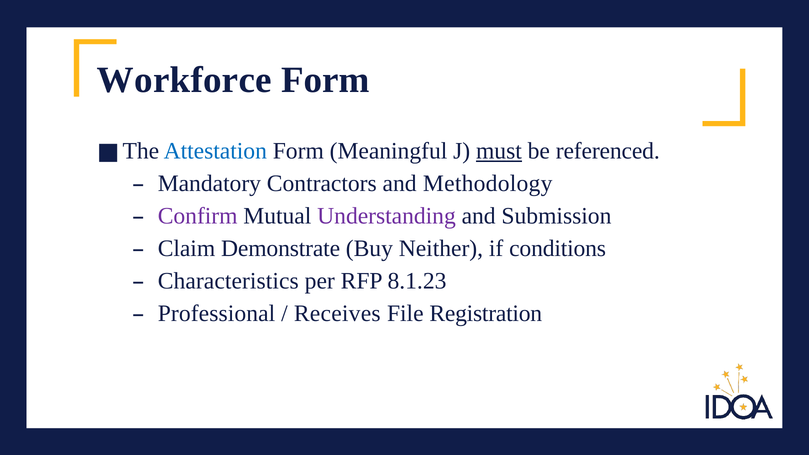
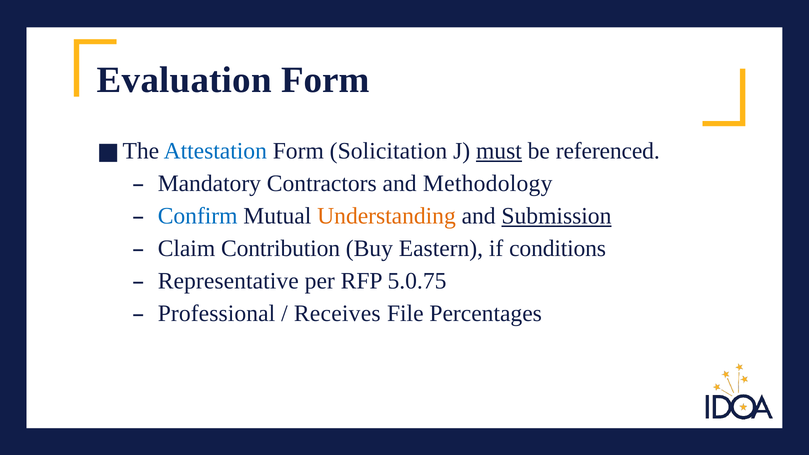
Workforce: Workforce -> Evaluation
Meaningful: Meaningful -> Solicitation
Confirm colour: purple -> blue
Understanding colour: purple -> orange
Submission underline: none -> present
Demonstrate: Demonstrate -> Contribution
Neither: Neither -> Eastern
Characteristics: Characteristics -> Representative
8.1.23: 8.1.23 -> 5.0.75
Registration: Registration -> Percentages
